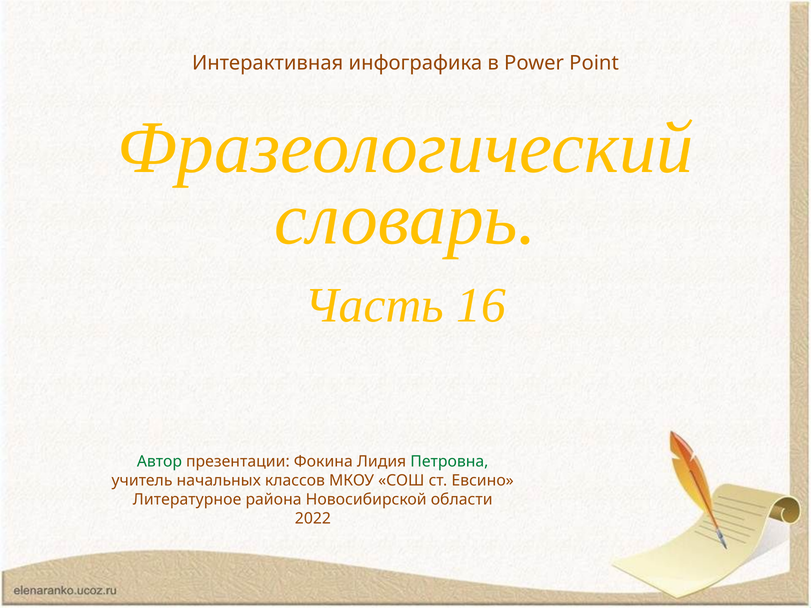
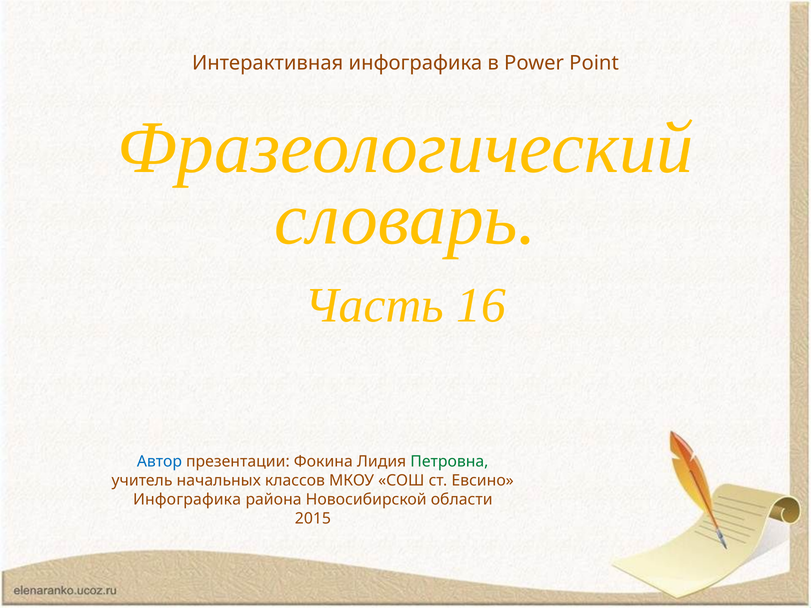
Автор colour: green -> blue
Литературное at (187, 500): Литературное -> Инфографика
2022: 2022 -> 2015
